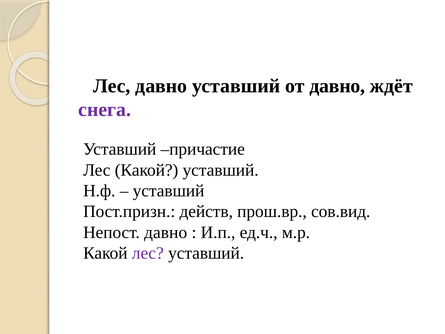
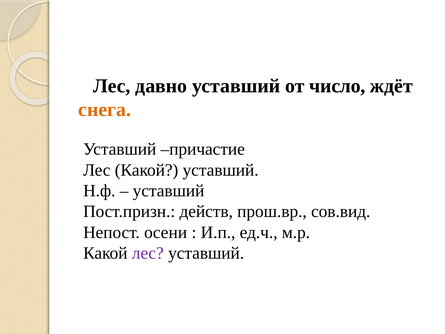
от давно: давно -> число
снега colour: purple -> orange
Непост давно: давно -> осени
